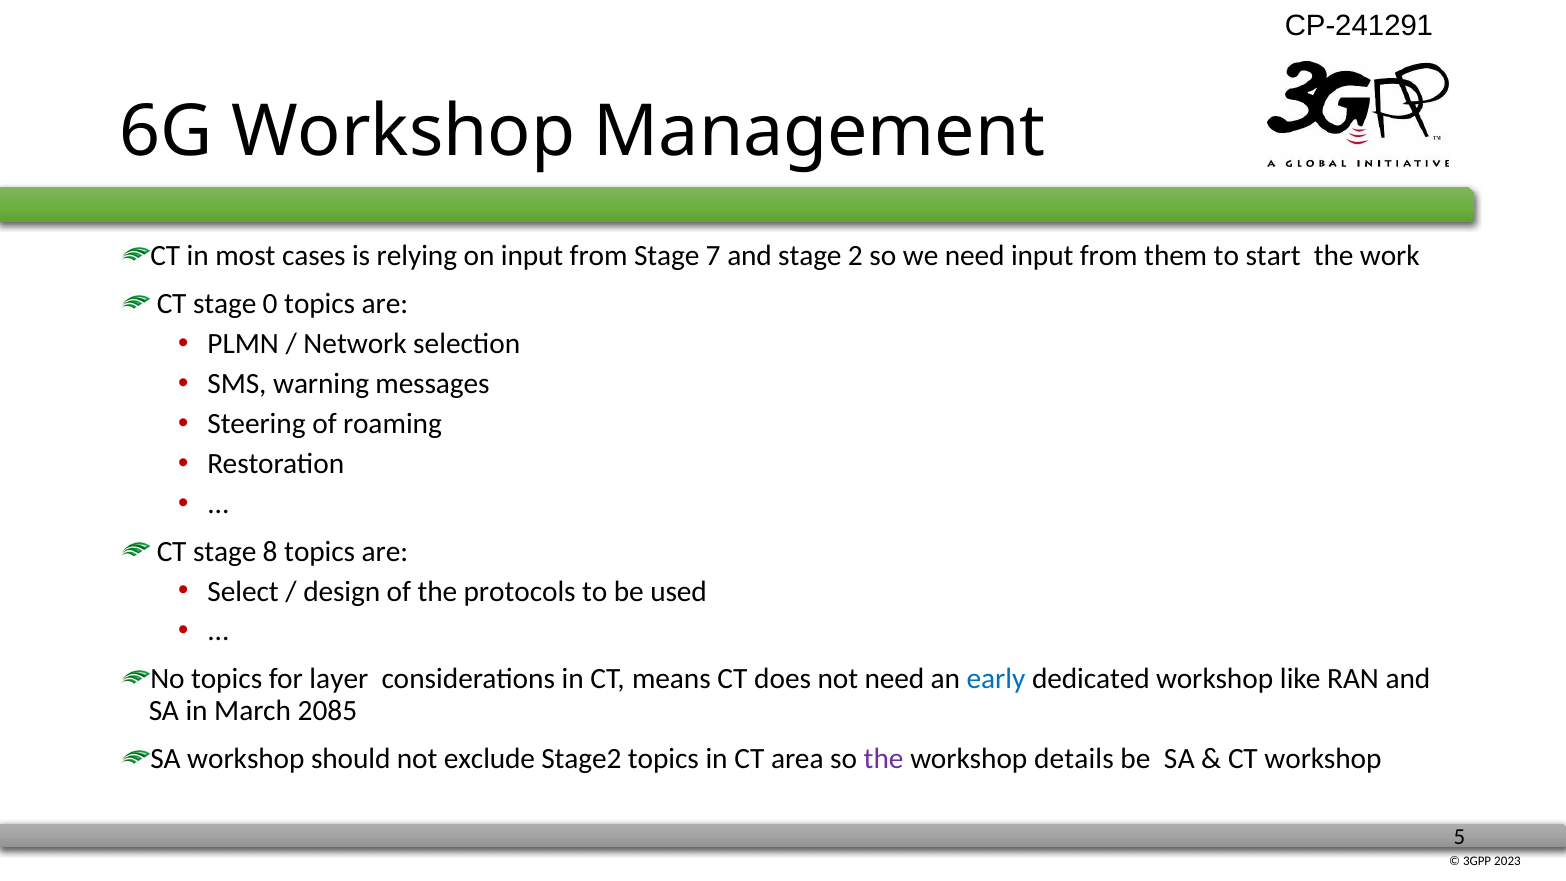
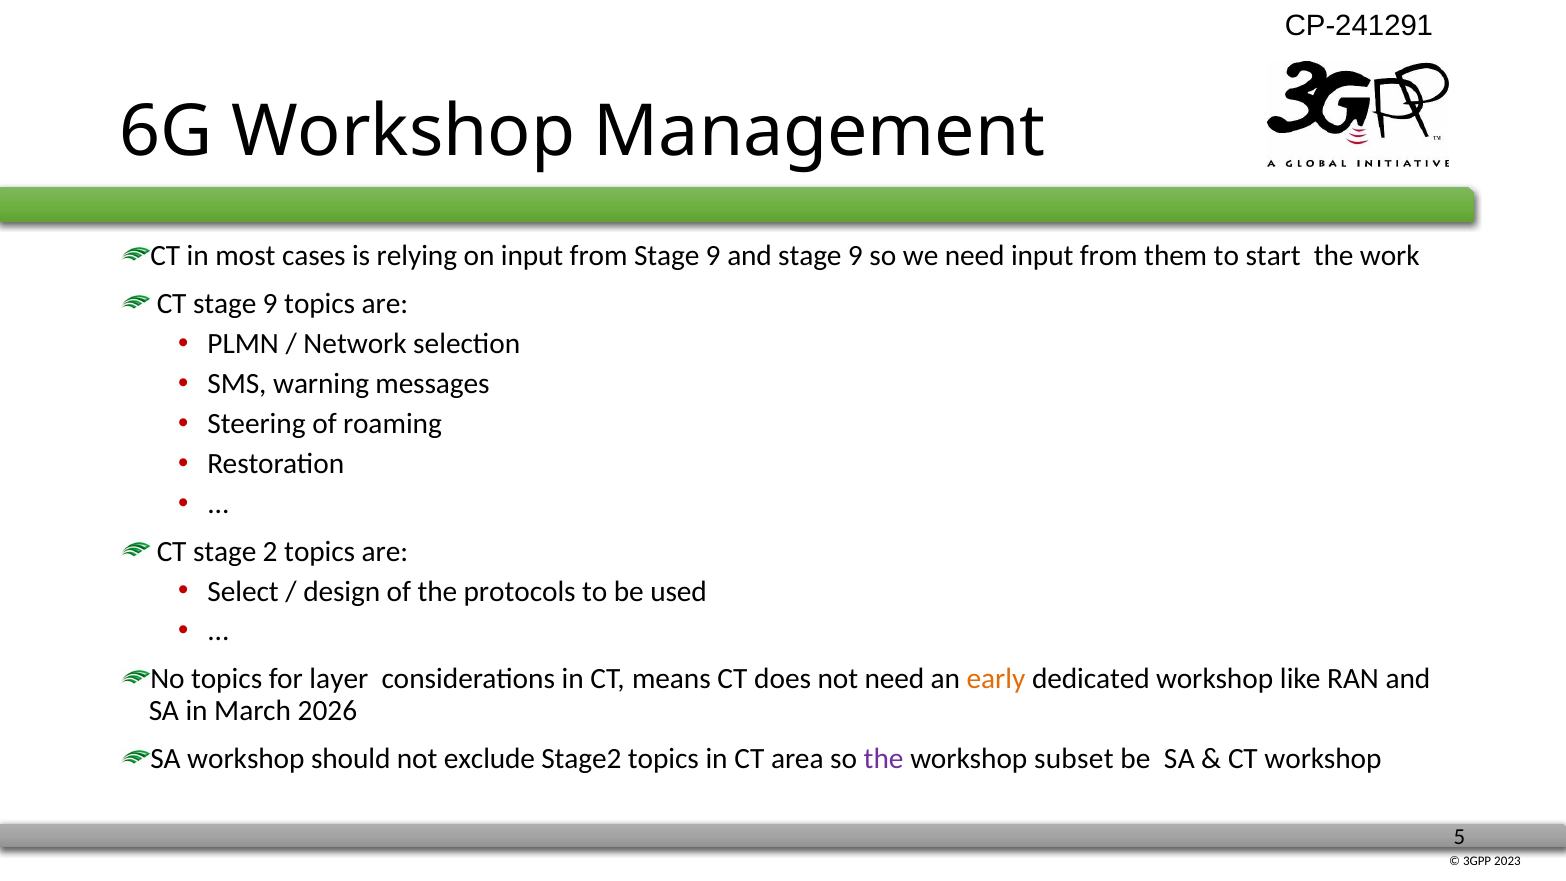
from Stage 7: 7 -> 9
and stage 2: 2 -> 9
CT stage 0: 0 -> 9
8: 8 -> 2
early colour: blue -> orange
2085: 2085 -> 2026
details: details -> subset
